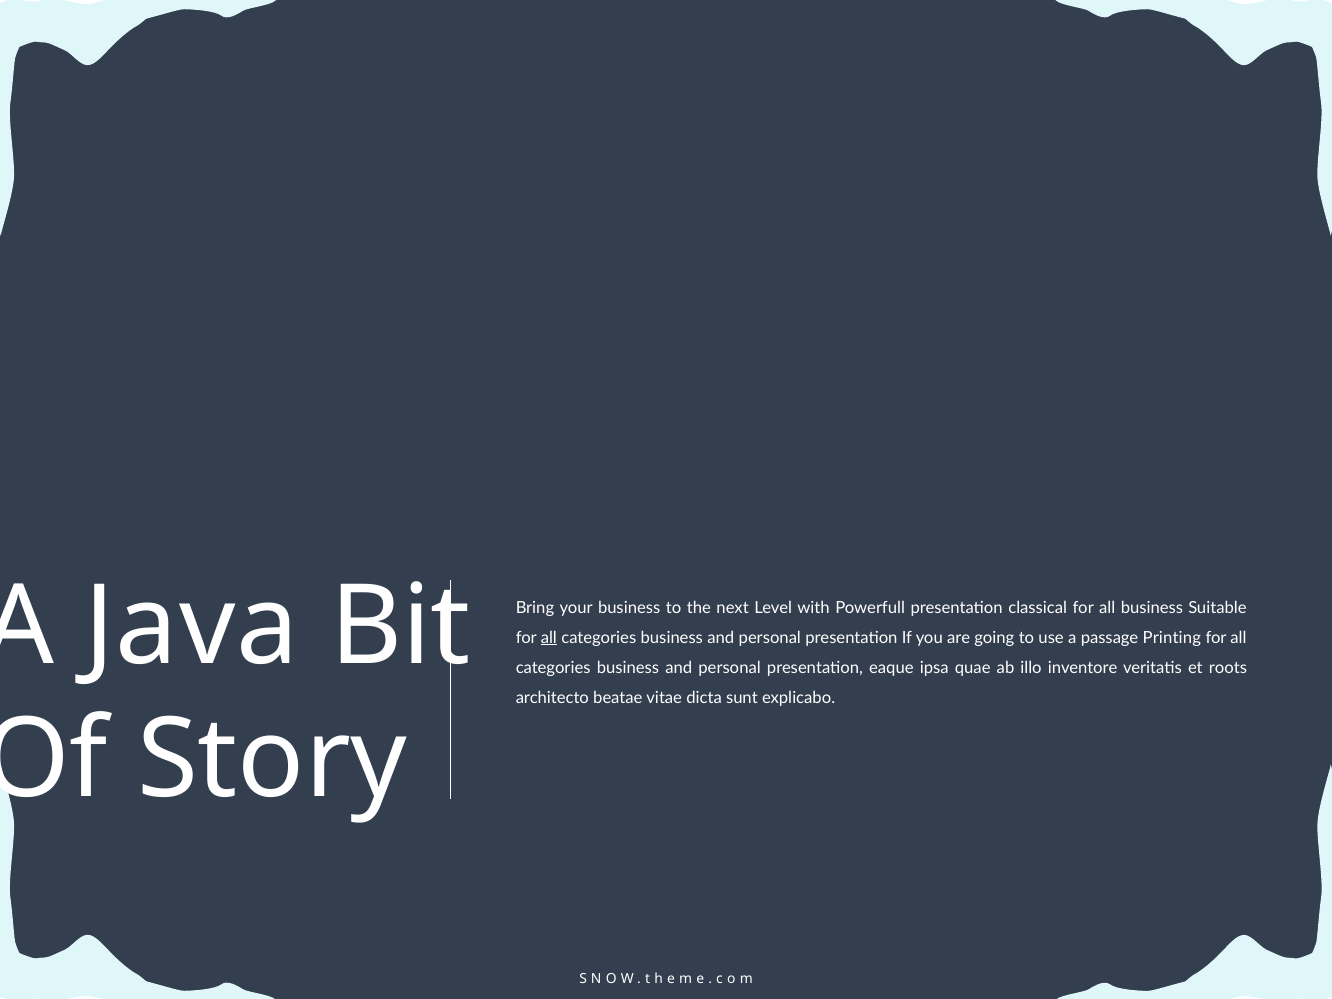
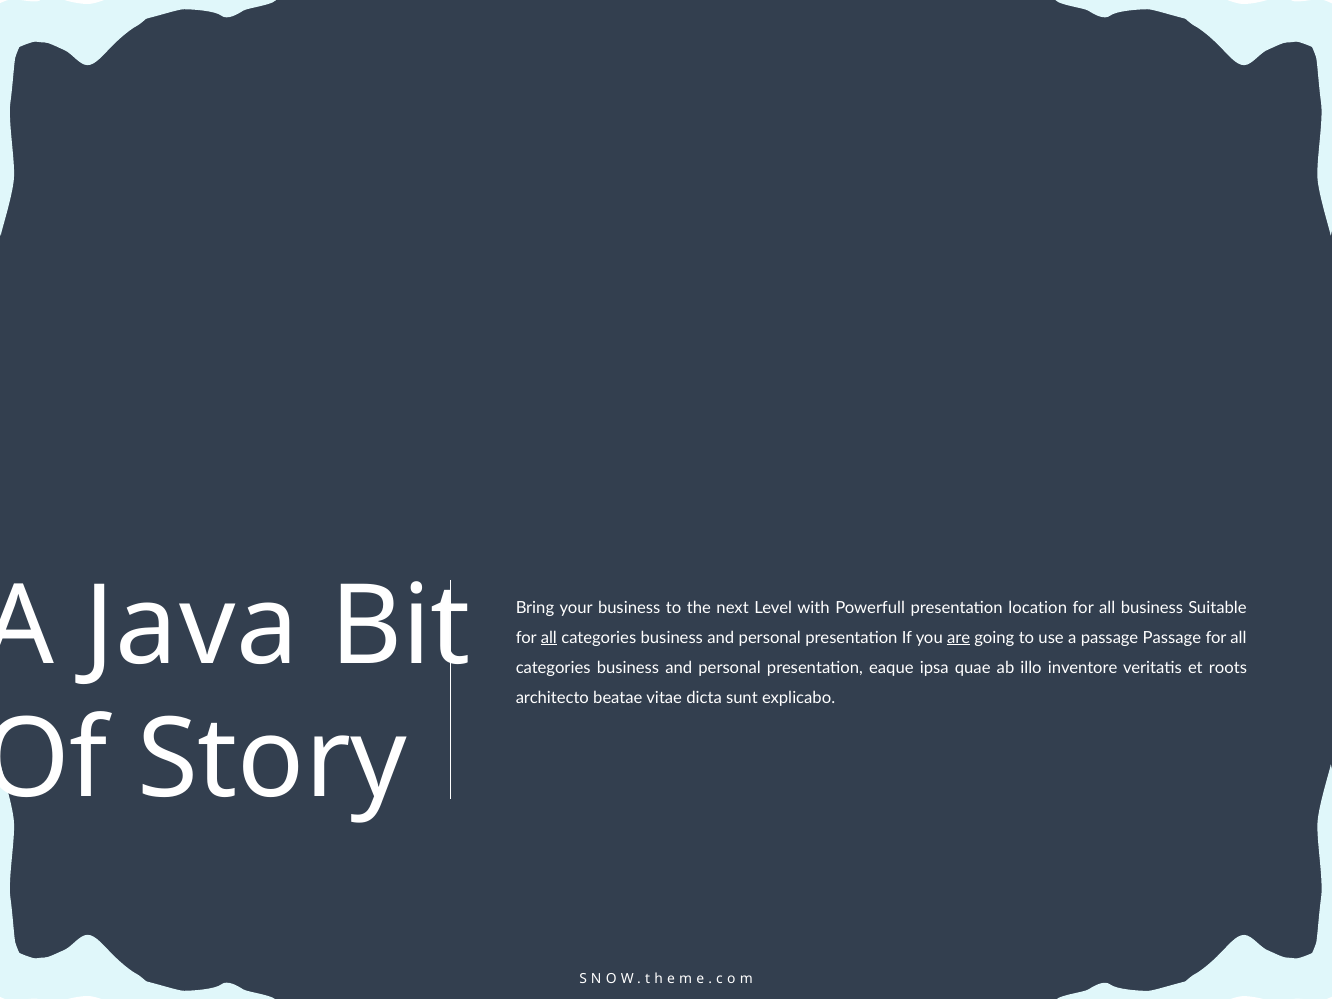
classical: classical -> location
are underline: none -> present
passage Printing: Printing -> Passage
